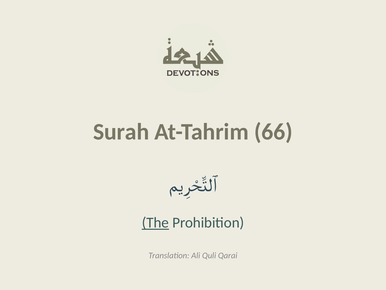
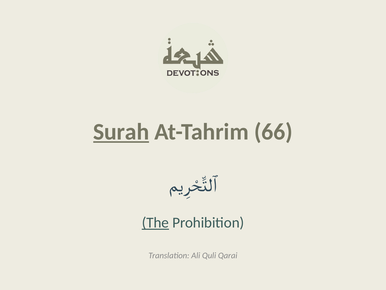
Surah underline: none -> present
